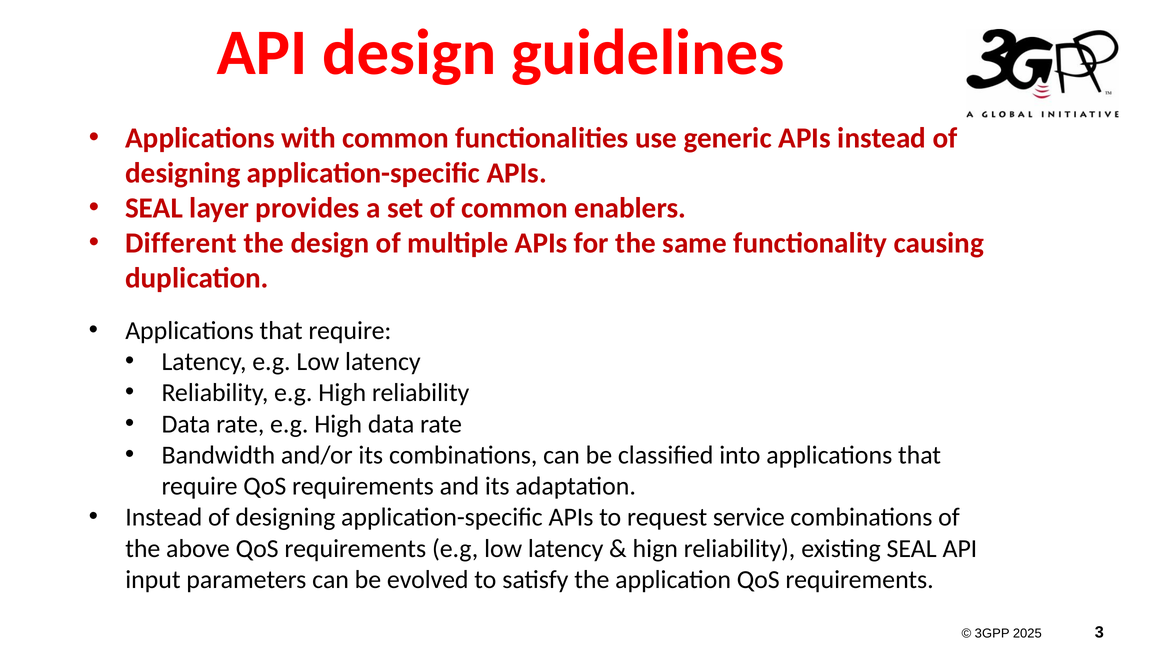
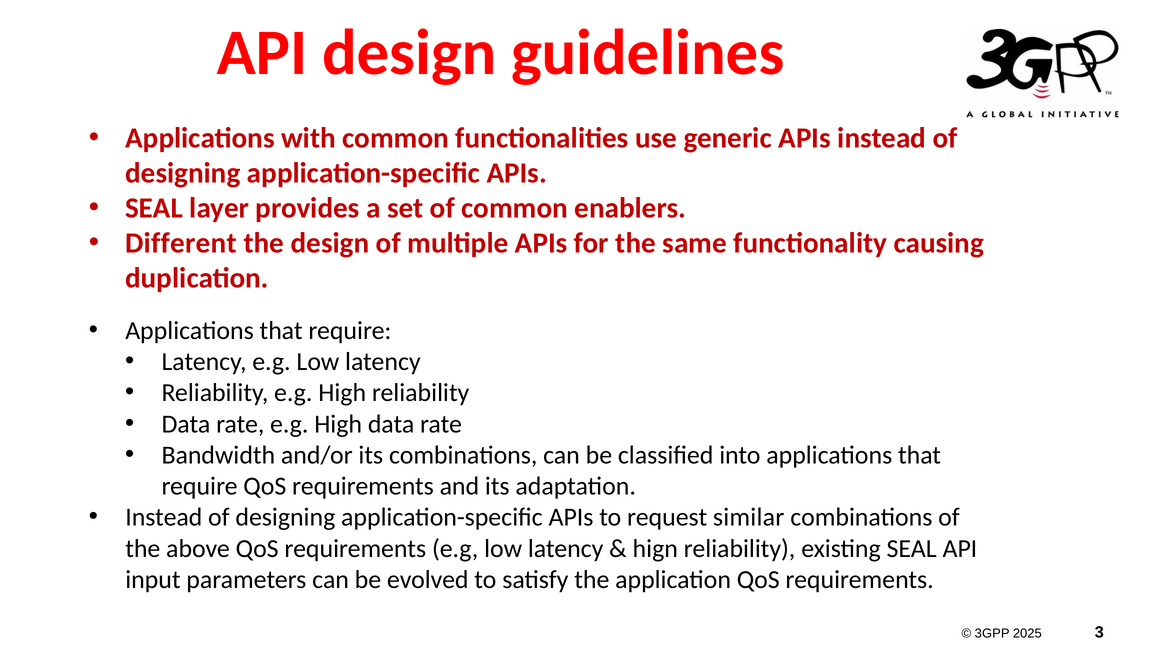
service: service -> similar
